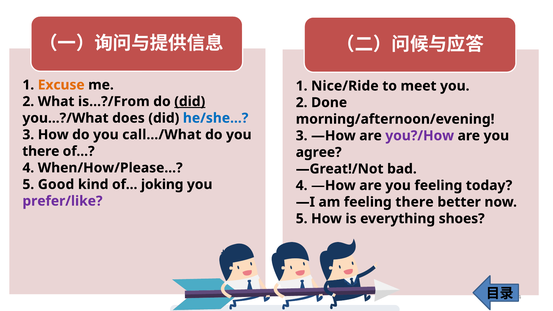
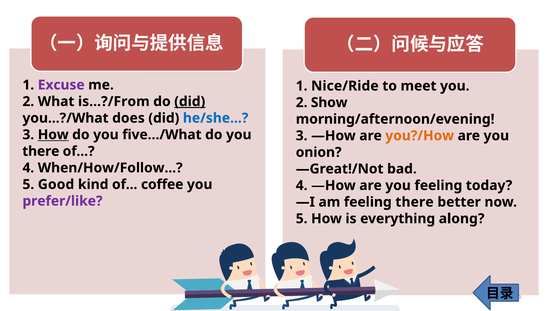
Excuse colour: orange -> purple
Done: Done -> Show
How at (53, 135) underline: none -> present
call…/What: call…/What -> five…/What
you?/How colour: purple -> orange
agree: agree -> onion
When/How/Please: When/How/Please -> When/How/Follow
joking: joking -> coffee
shoes: shoes -> along
